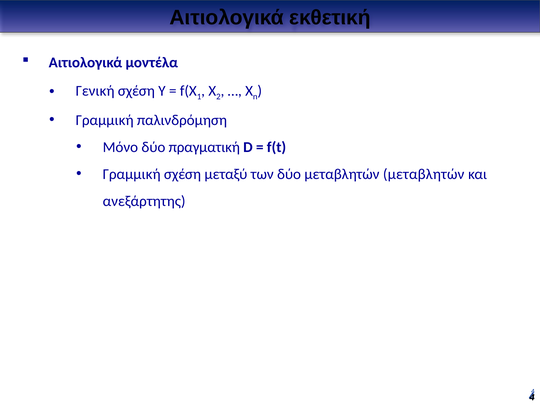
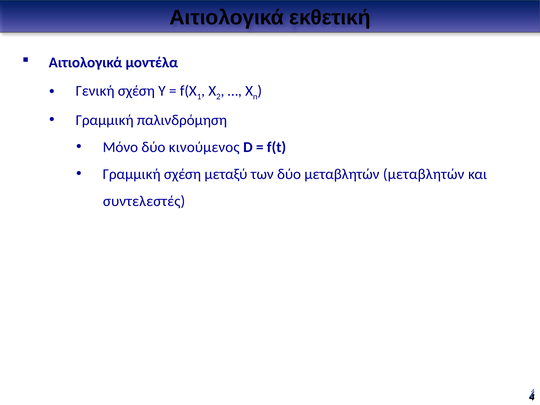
πραγματική: πραγματική -> κινούμενος
ανεξάρτητης: ανεξάρτητης -> συντελεστές
